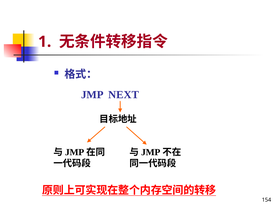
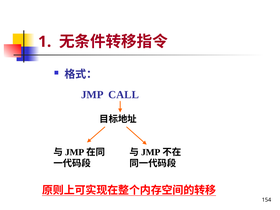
NEXT: NEXT -> CALL
